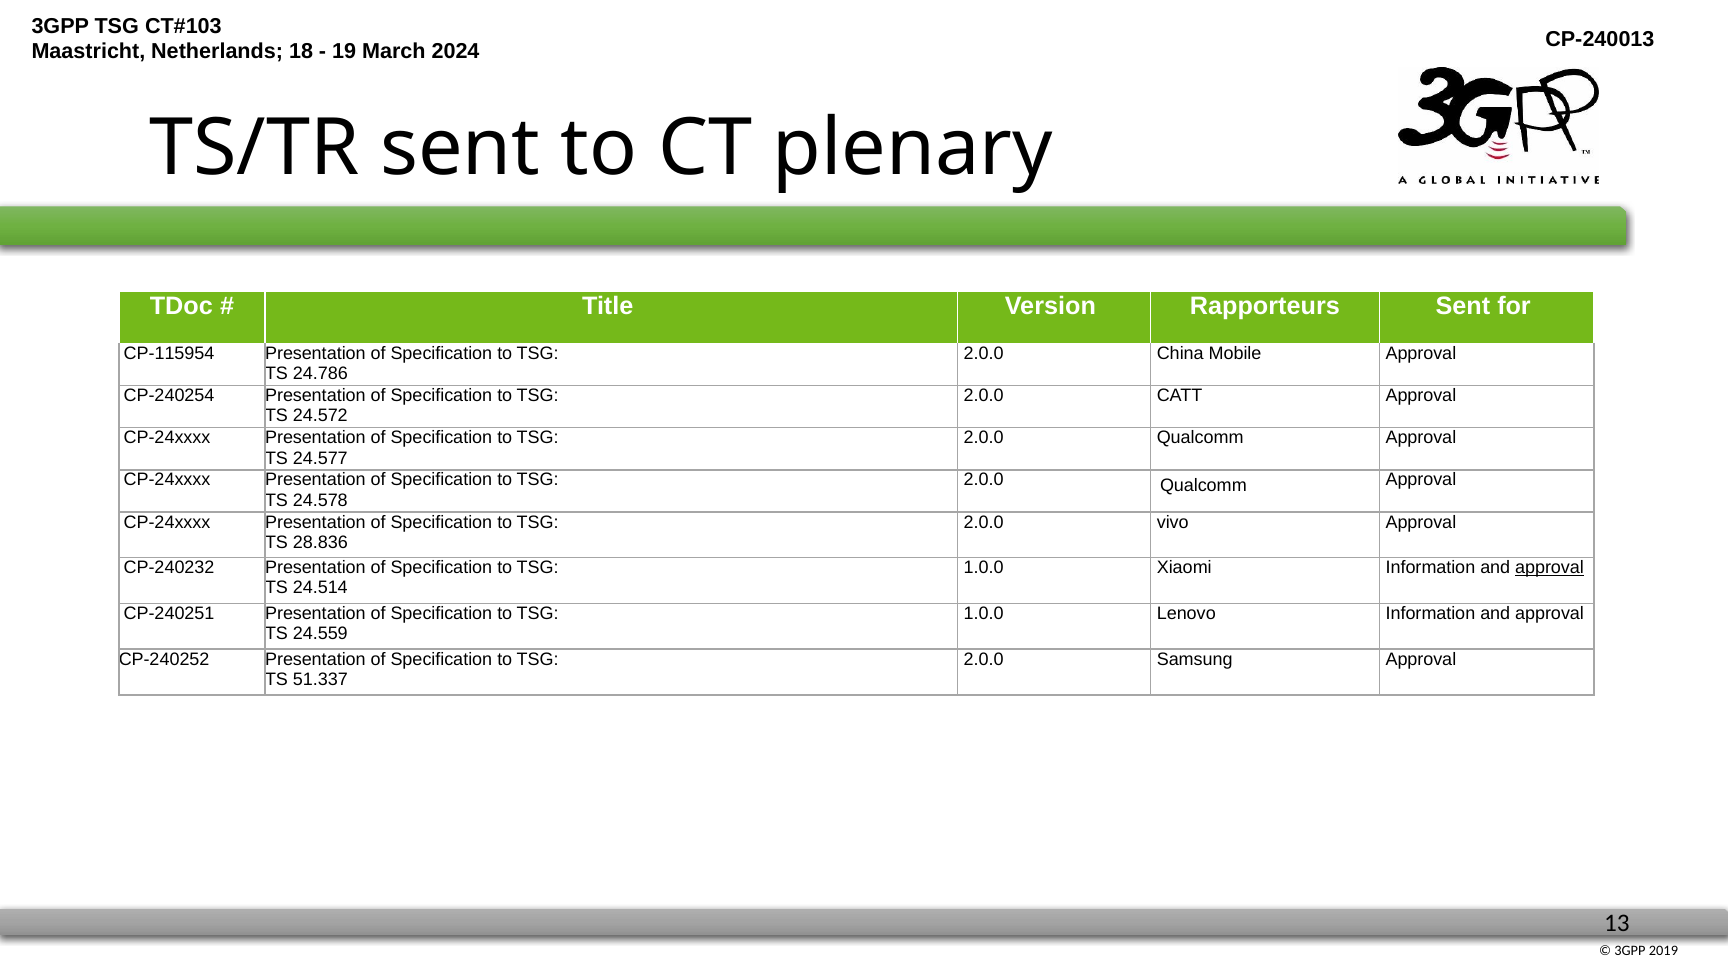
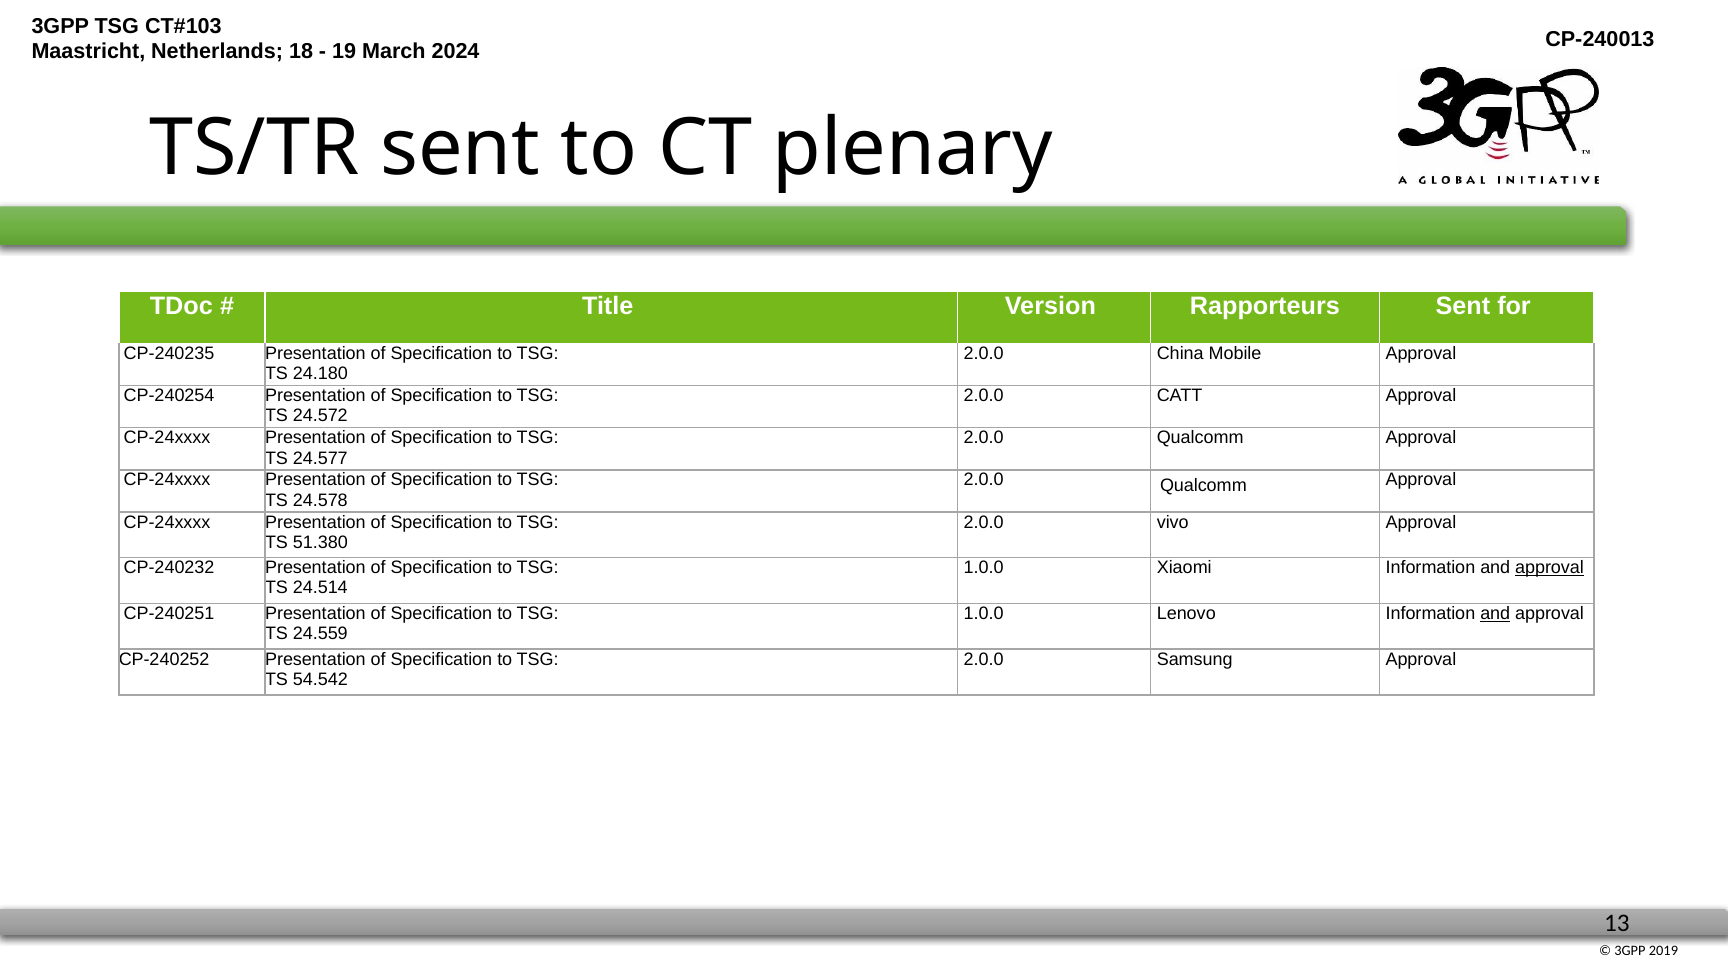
CP-115954: CP-115954 -> CP-240235
24.786: 24.786 -> 24.180
28.836: 28.836 -> 51.380
and at (1495, 614) underline: none -> present
51.337: 51.337 -> 54.542
